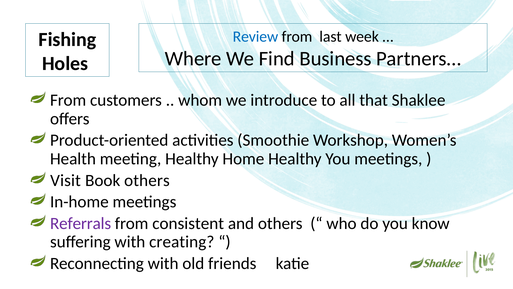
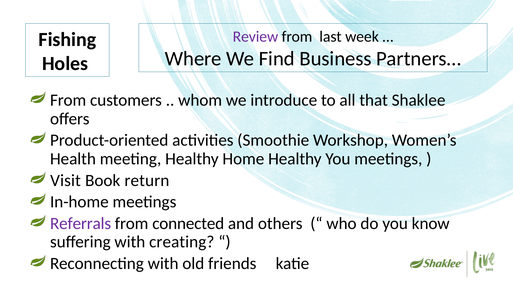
Review colour: blue -> purple
Book others: others -> return
consistent: consistent -> connected
